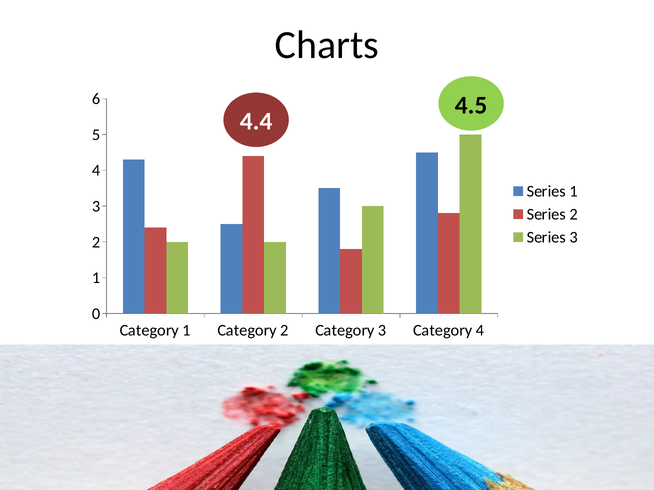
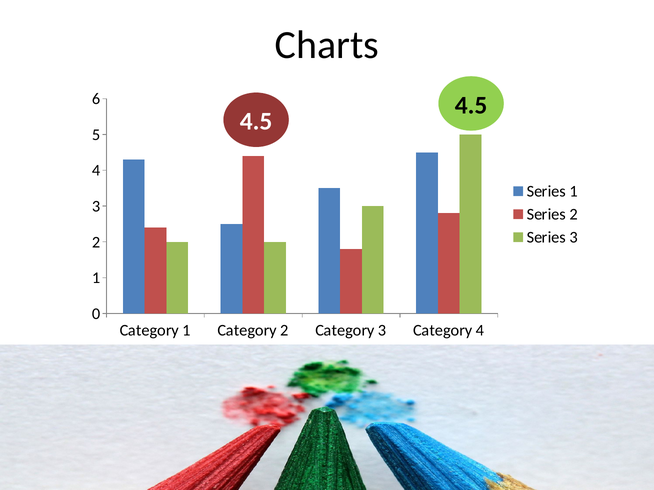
4.4 at (256, 122): 4.4 -> 4.5
